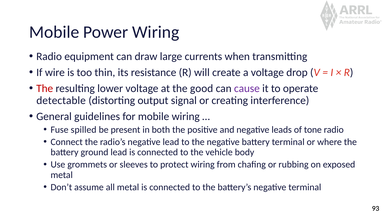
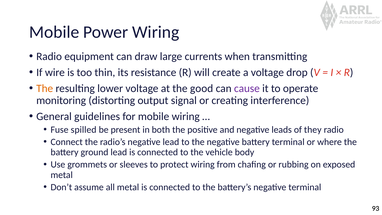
The at (45, 88) colour: red -> orange
detectable: detectable -> monitoring
tone: tone -> they
